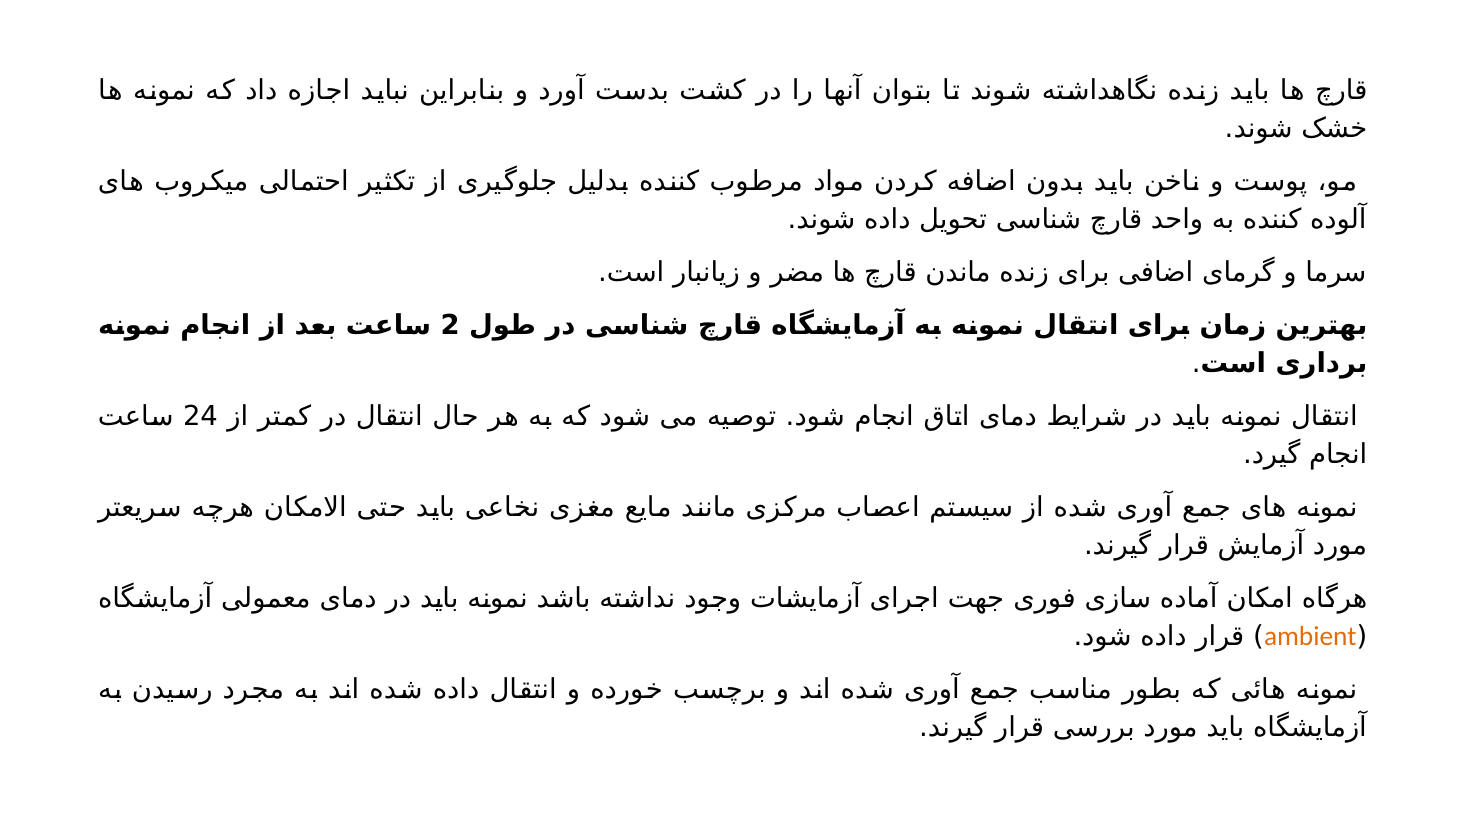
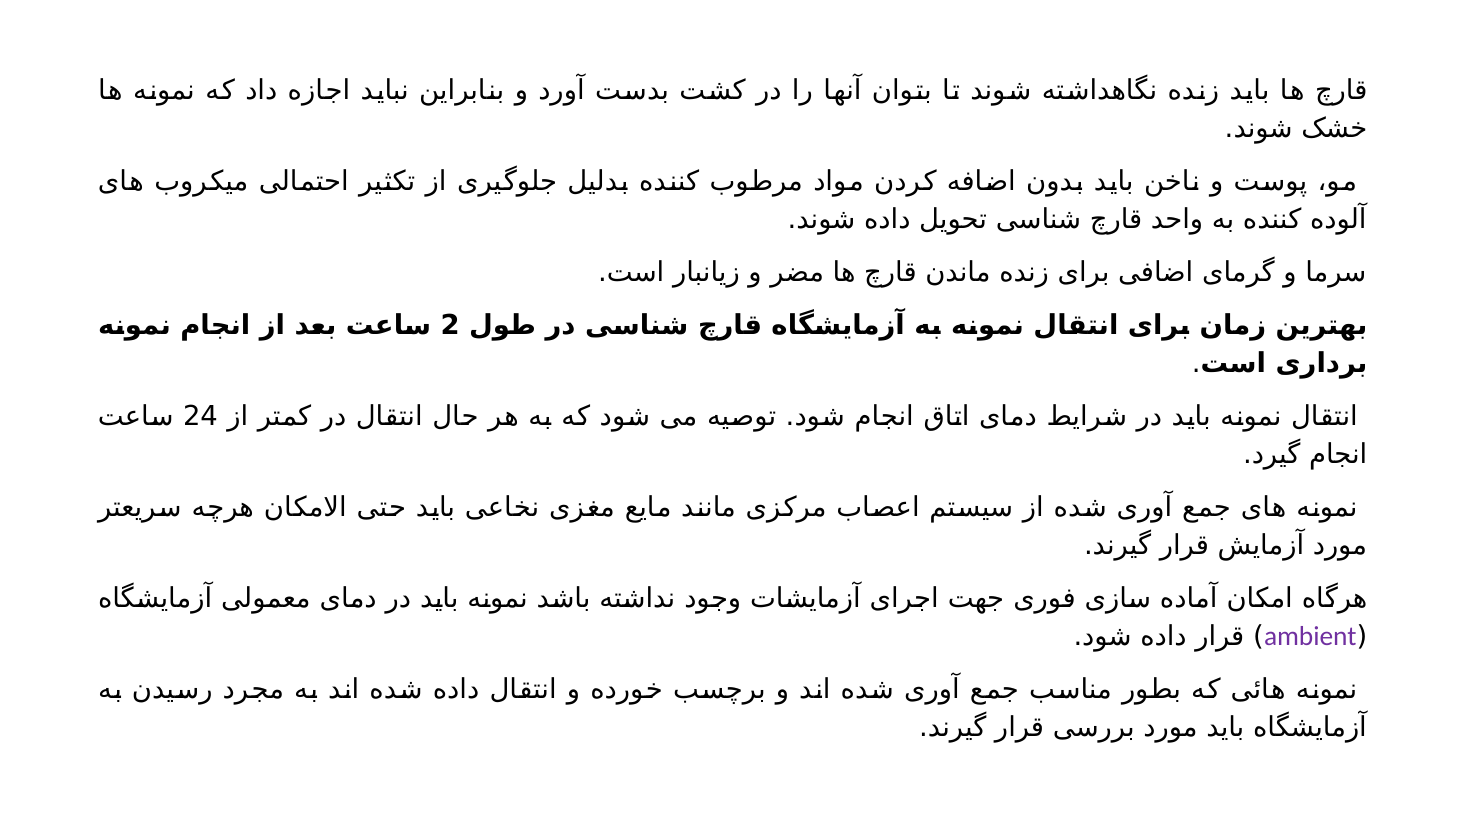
ambient colour: orange -> purple
